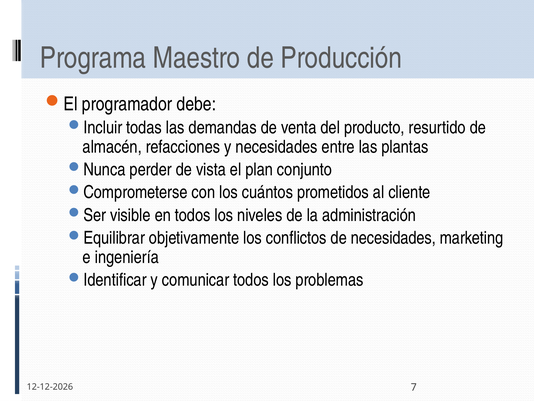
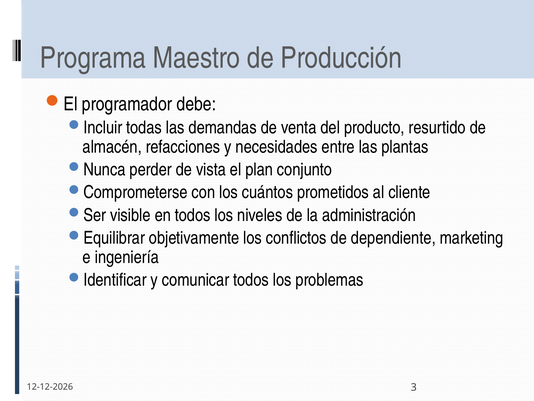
de necesidades: necesidades -> dependiente
7: 7 -> 3
